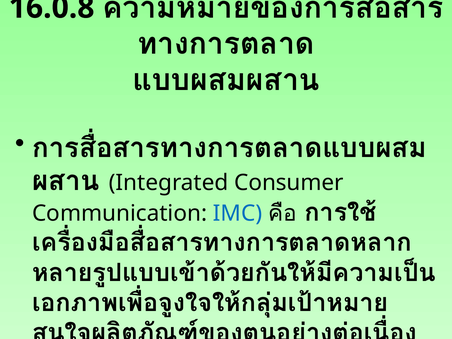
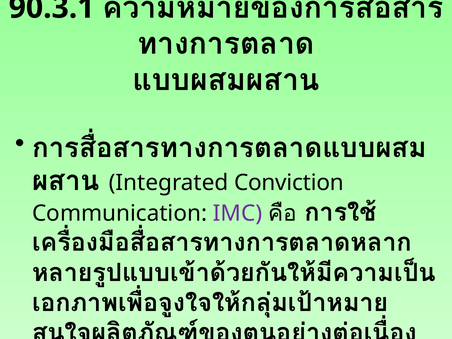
16.0.8: 16.0.8 -> 90.3.1
Consumer: Consumer -> Conviction
IMC colour: blue -> purple
